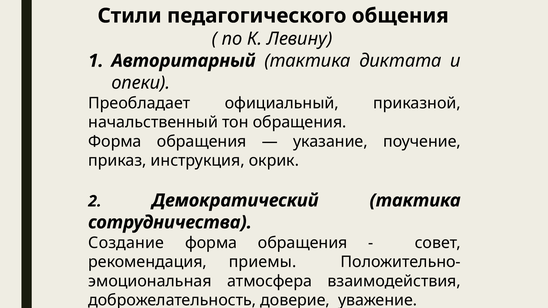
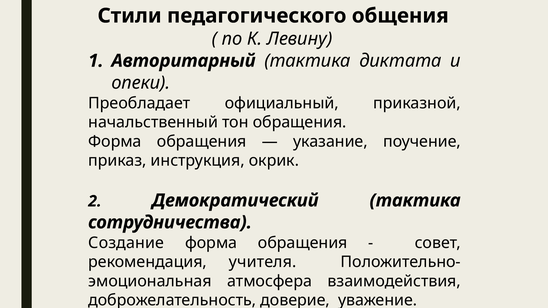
приемы: приемы -> учителя
